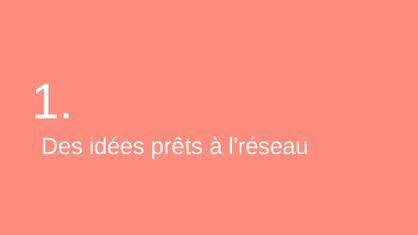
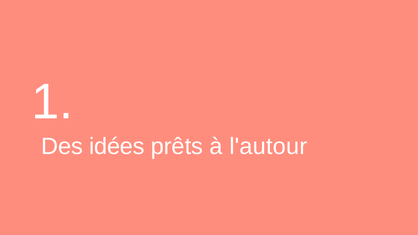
l'réseau: l'réseau -> l'autour
